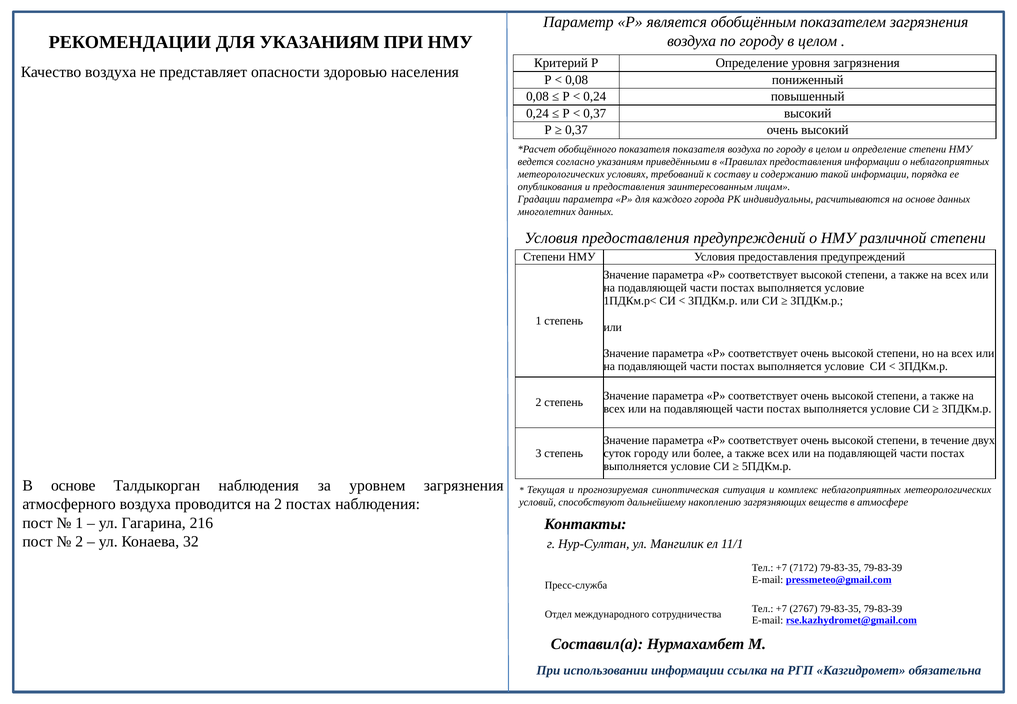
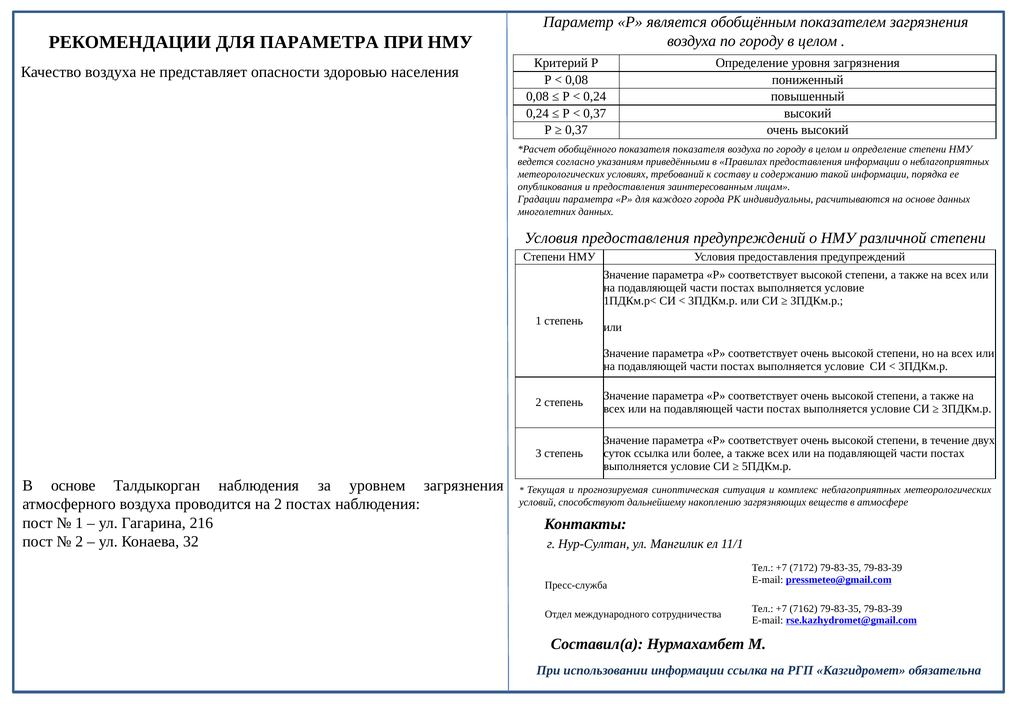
ДЛЯ УКАЗАНИЯМ: УКАЗАНИЯМ -> ПАРАМЕТРА
суток городу: городу -> ссылка
2767: 2767 -> 7162
